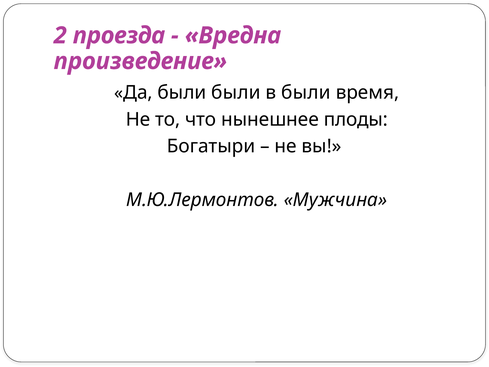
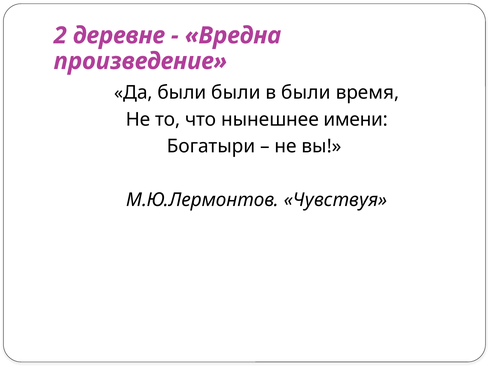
проезда: проезда -> деревне
плоды: плоды -> имени
Мужчина: Мужчина -> Чувствуя
